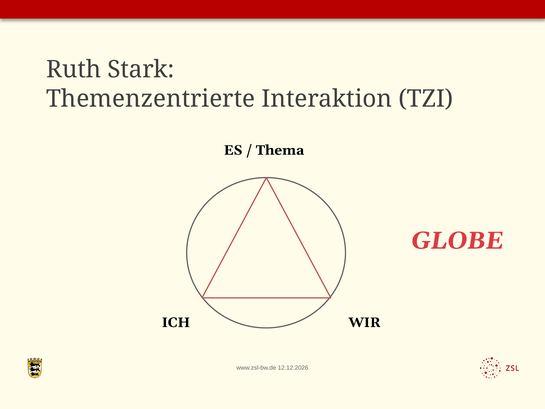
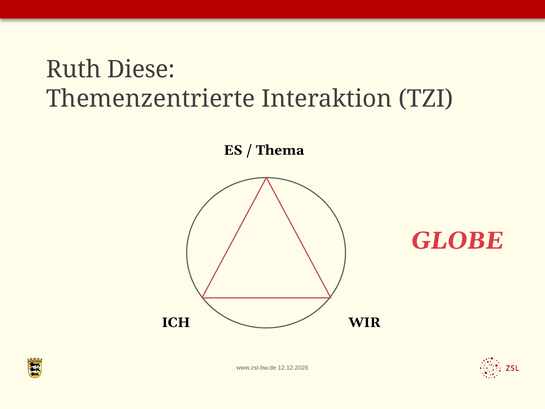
Stark: Stark -> Diese
